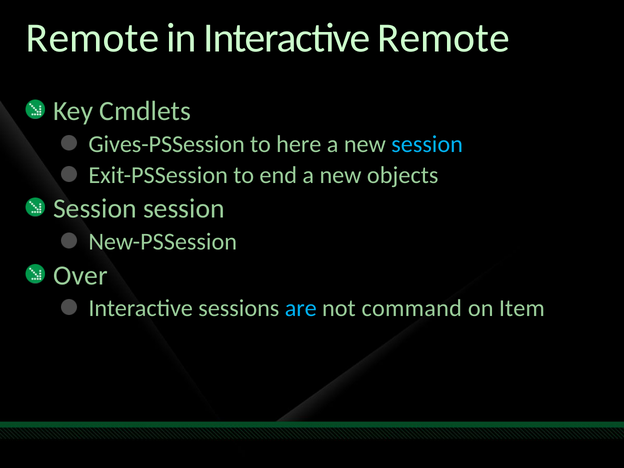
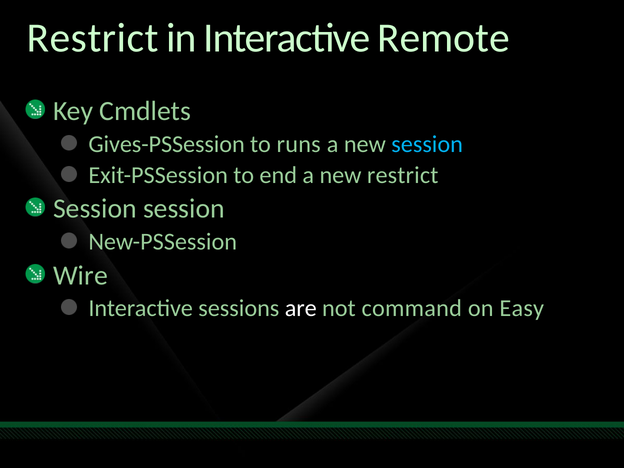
Remote at (93, 38): Remote -> Restrict
here: here -> runs
new objects: objects -> restrict
Over: Over -> Wire
are colour: light blue -> white
Item: Item -> Easy
